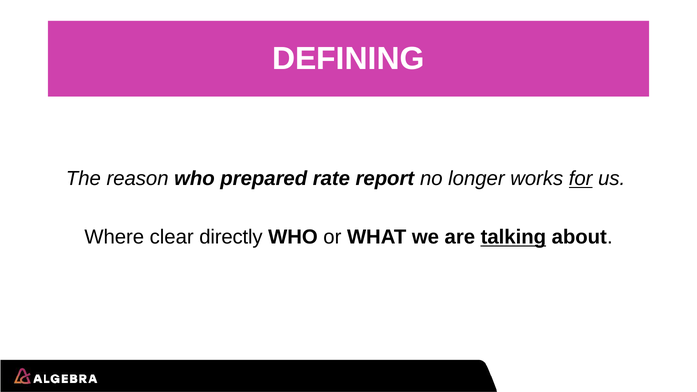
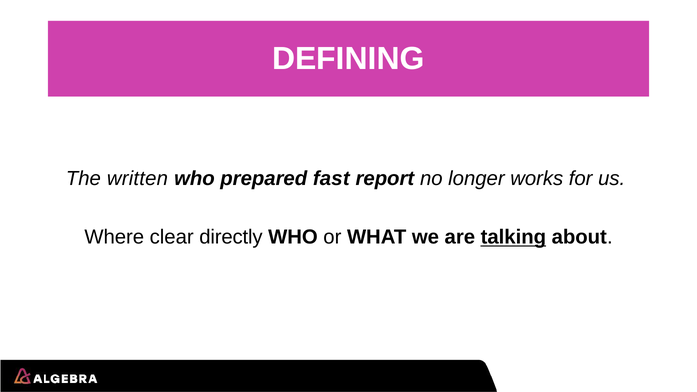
reason: reason -> written
rate: rate -> fast
for underline: present -> none
